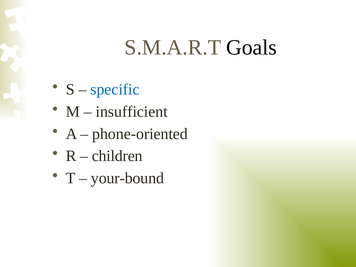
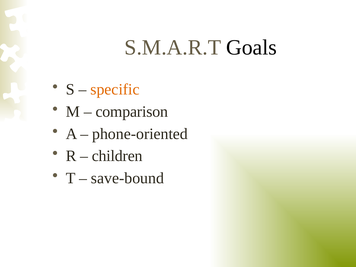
specific colour: blue -> orange
insufficient: insufficient -> comparison
your-bound: your-bound -> save-bound
